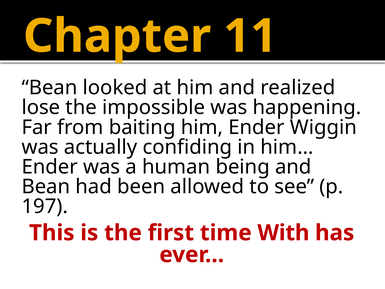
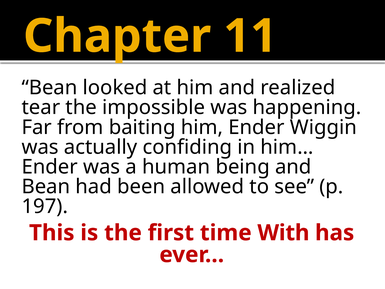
lose: lose -> tear
